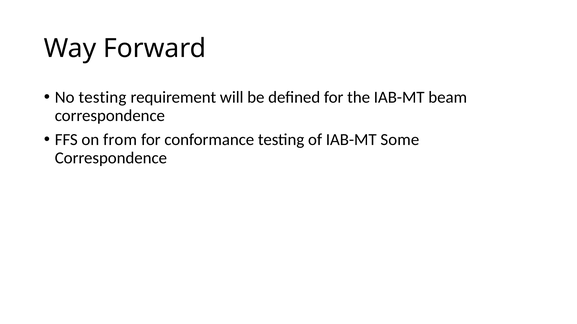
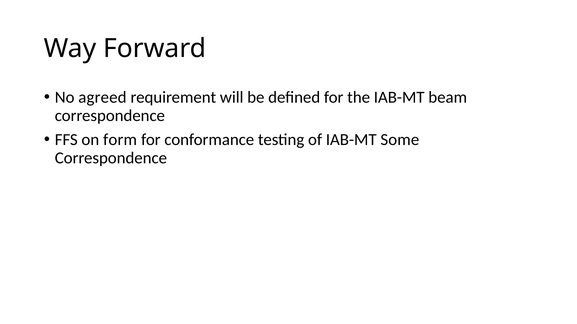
No testing: testing -> agreed
from: from -> form
